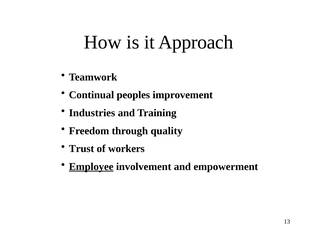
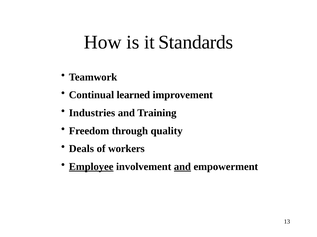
Approach: Approach -> Standards
peoples: peoples -> learned
Trust: Trust -> Deals
and at (182, 167) underline: none -> present
